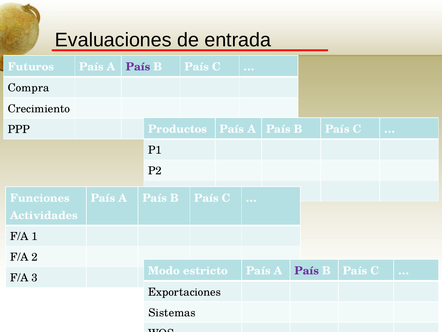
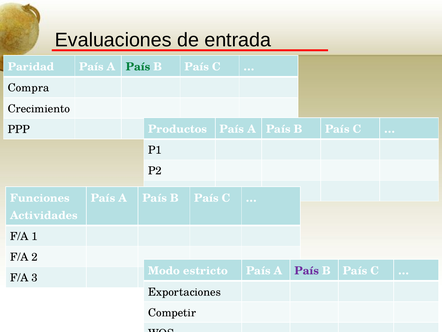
Futuros: Futuros -> Paridad
País at (138, 67) colour: purple -> green
Sistemas: Sistemas -> Competir
